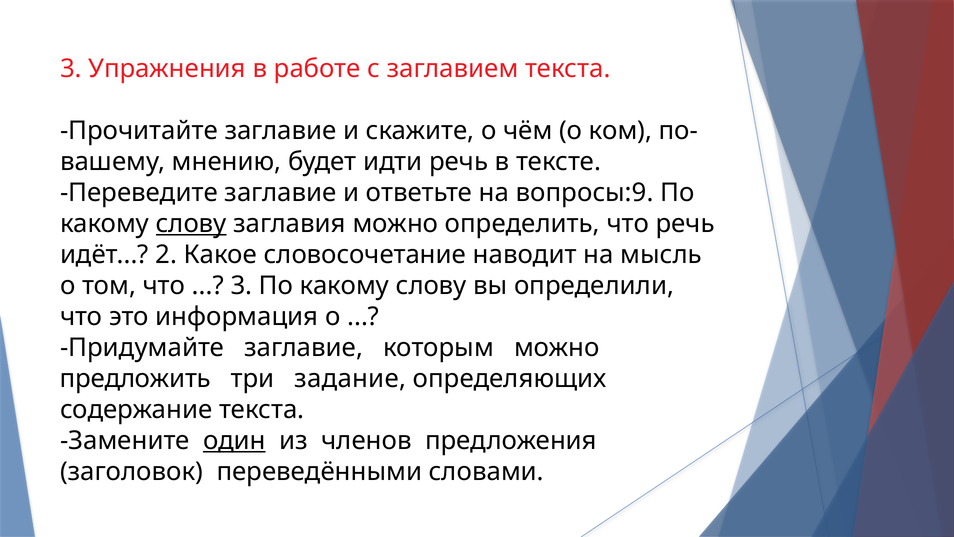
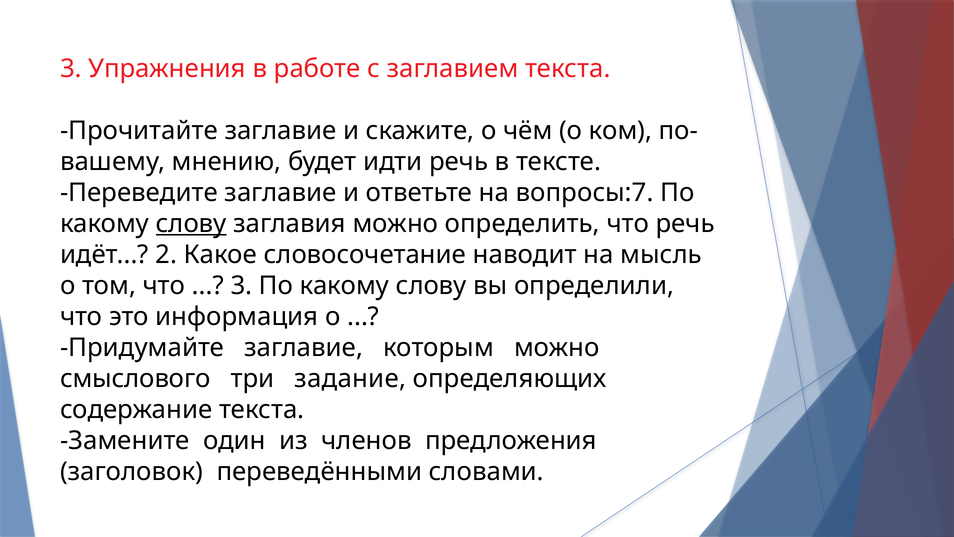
вопросы:9: вопросы:9 -> вопросы:7
предложить: предложить -> смыслового
один underline: present -> none
